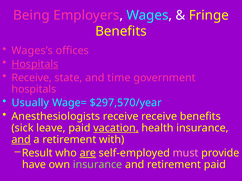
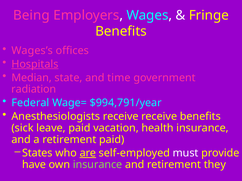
Receive at (32, 78): Receive -> Median
hospitals at (34, 90): hospitals -> radiation
Usually: Usually -> Federal
$297,570/year: $297,570/year -> $994,791/year
vacation underline: present -> none
and at (21, 140) underline: present -> none
retirement with: with -> paid
Result: Result -> States
must colour: pink -> white
retirement paid: paid -> they
